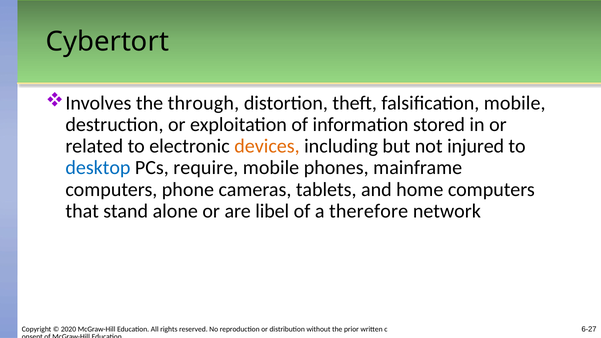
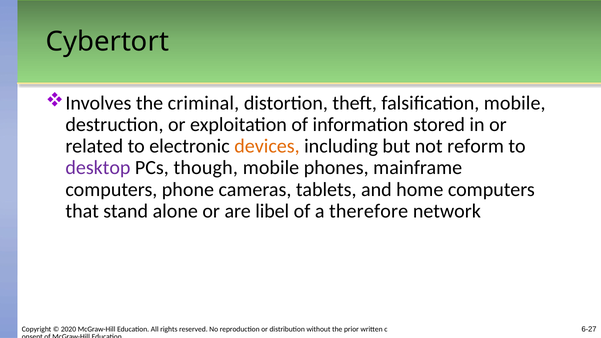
through: through -> criminal
injured: injured -> reform
desktop colour: blue -> purple
require: require -> though
